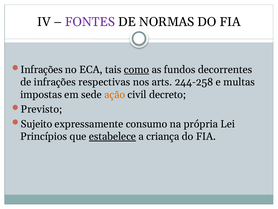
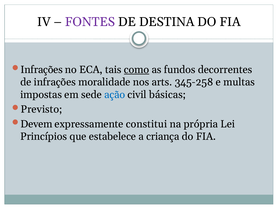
NORMAS: NORMAS -> DESTINA
respectivas: respectivas -> moralidade
244-258: 244-258 -> 345-258
ação colour: orange -> blue
decreto: decreto -> básicas
Sujeito: Sujeito -> Devem
consumo: consumo -> constitui
estabelece underline: present -> none
